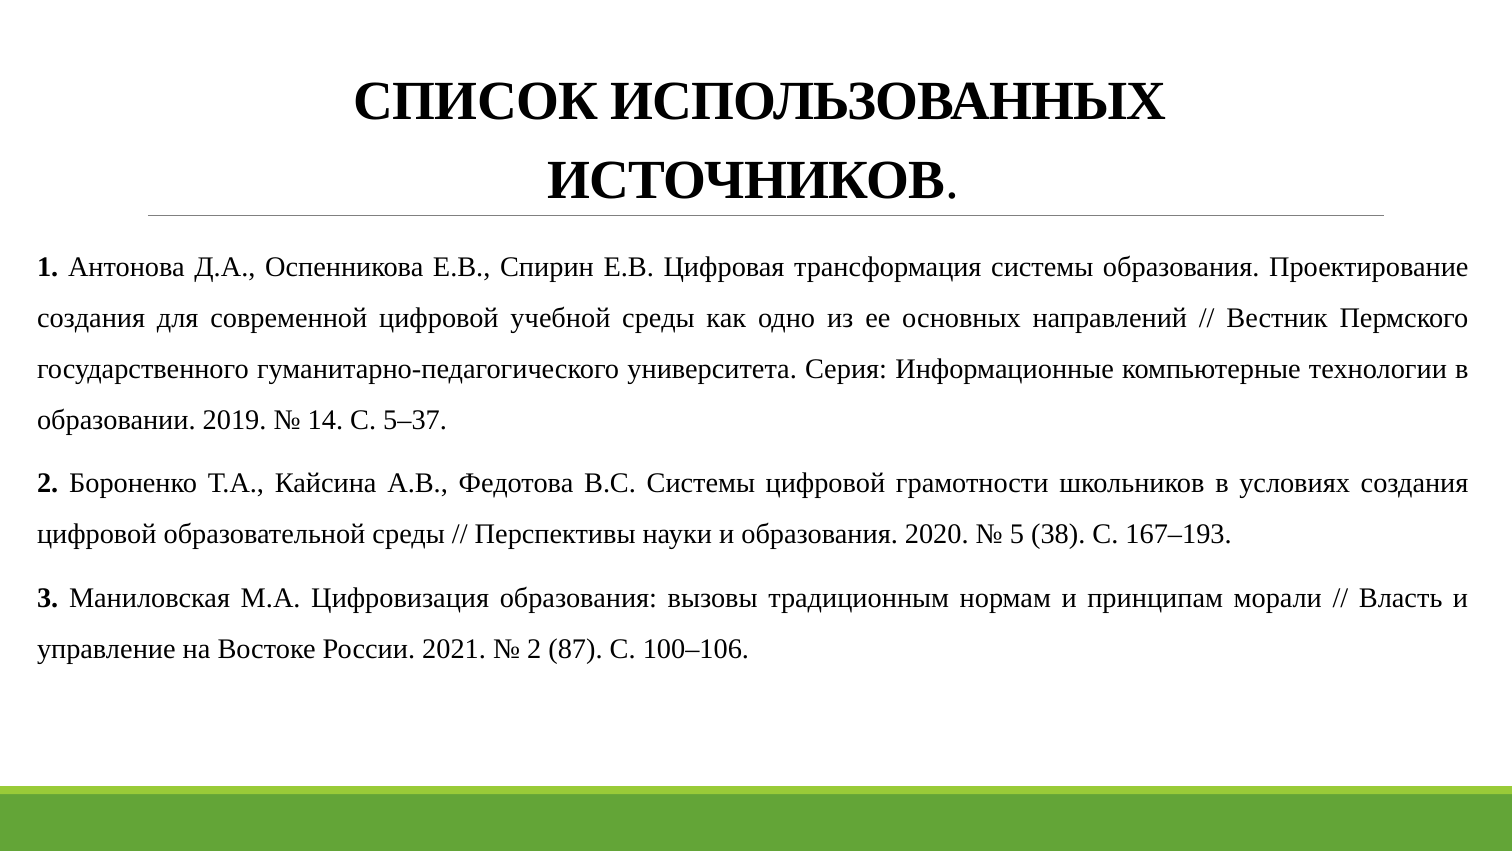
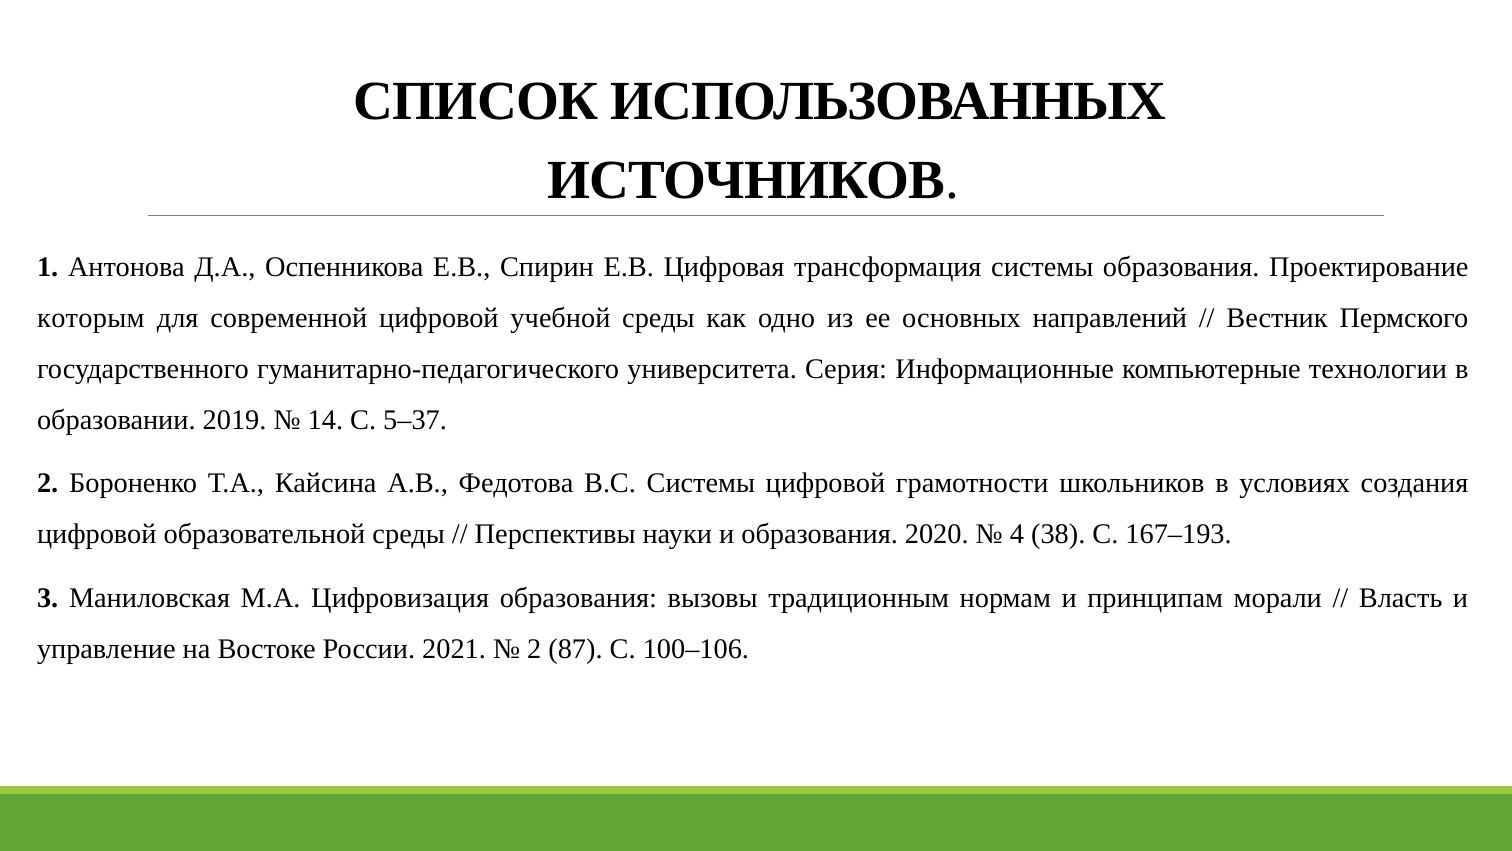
создания at (91, 318): создания -> которым
5: 5 -> 4
